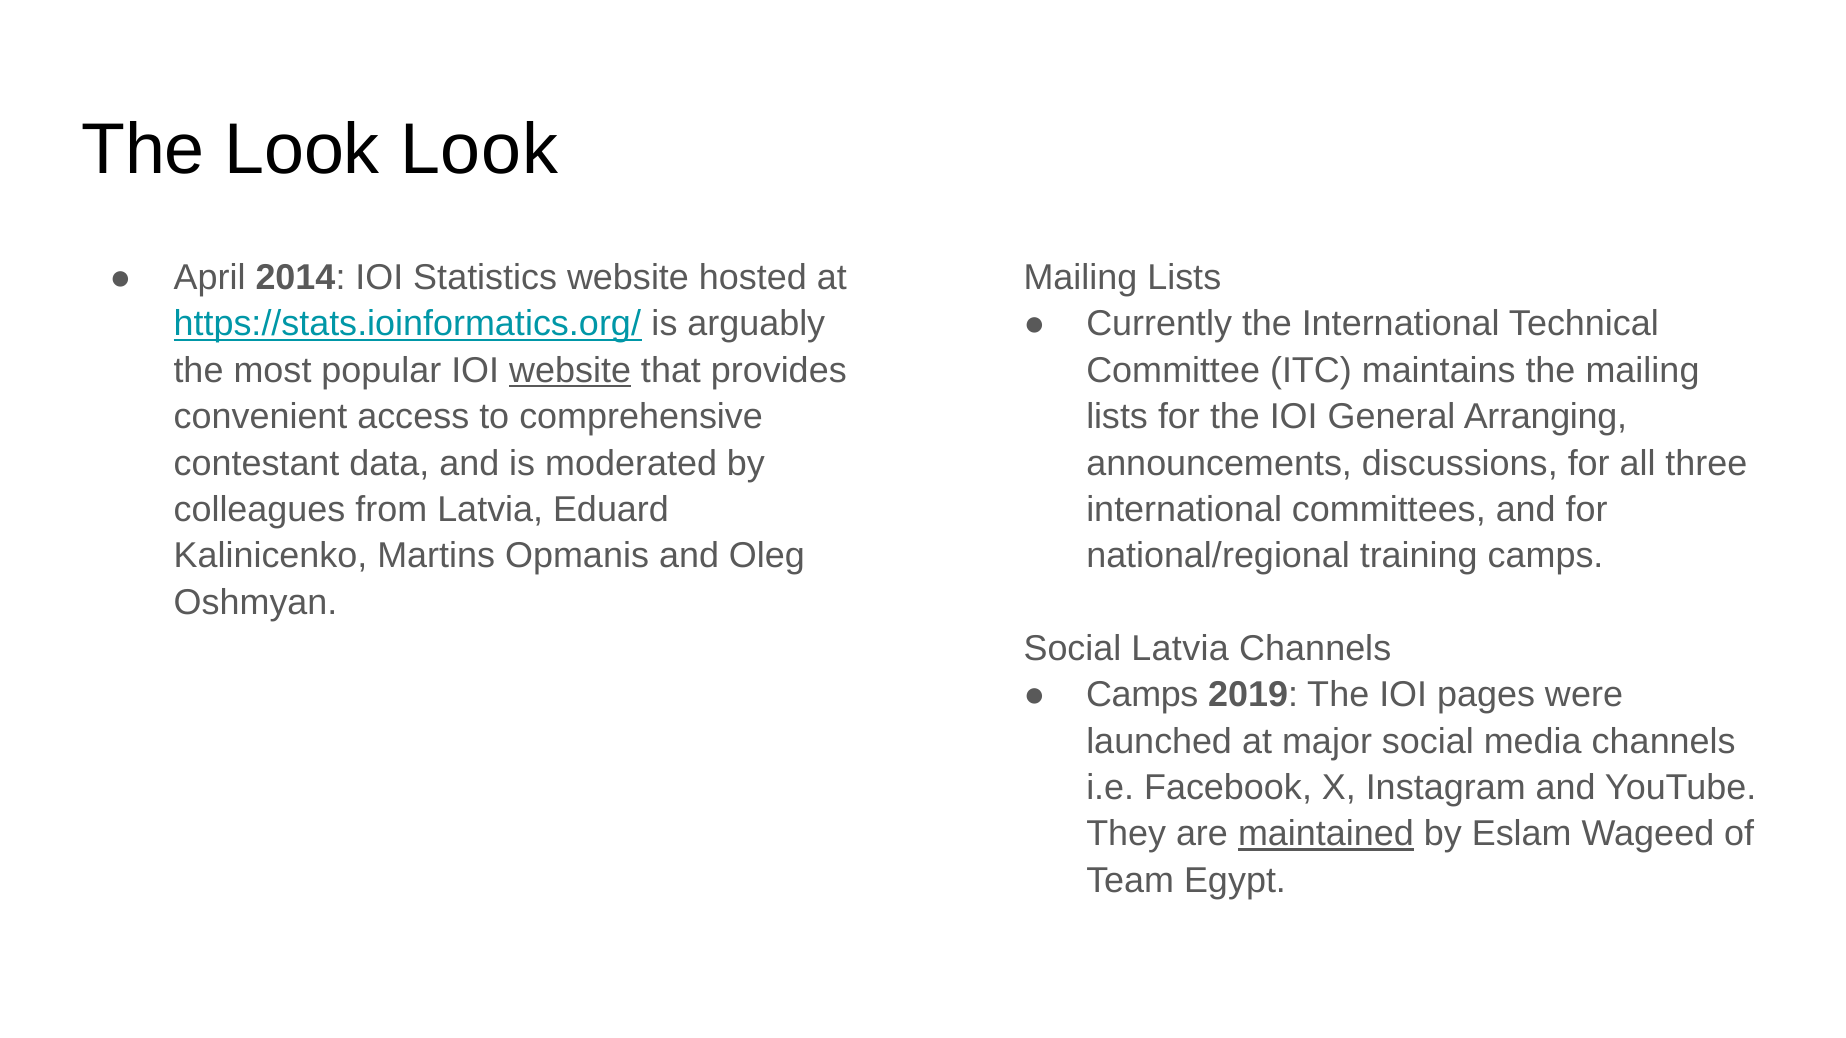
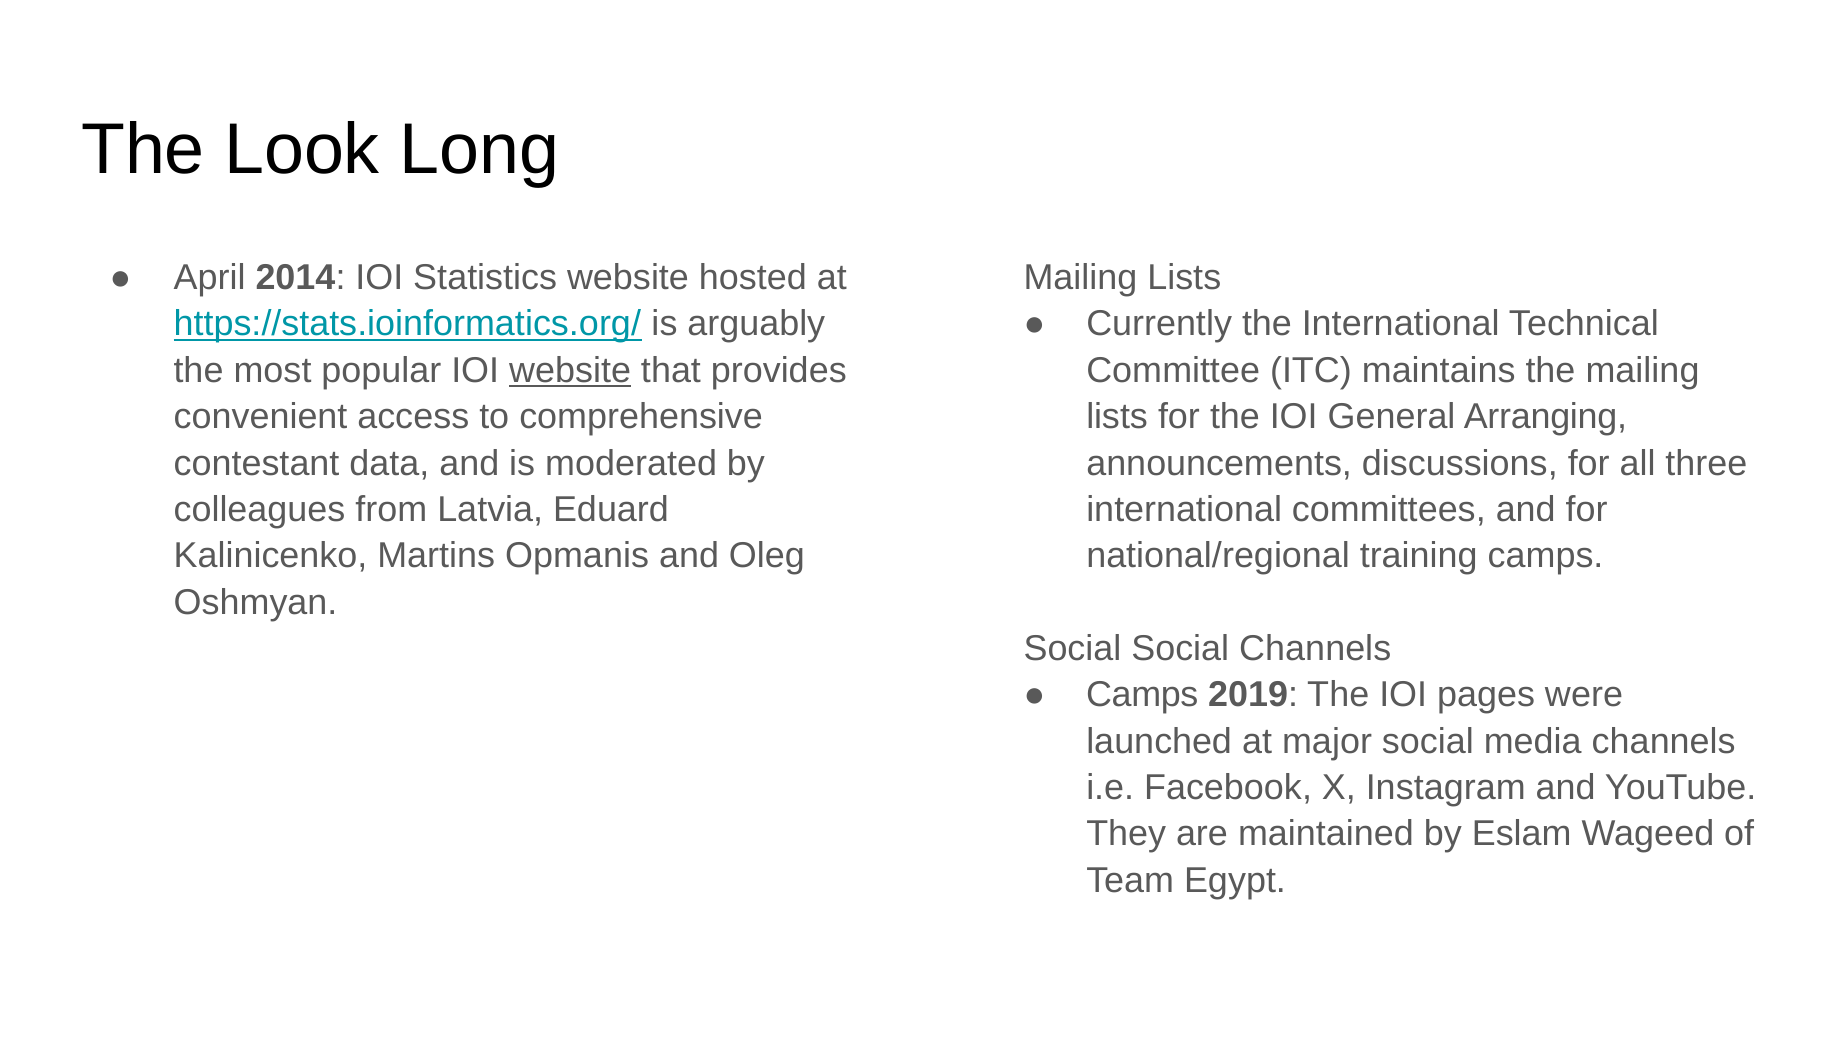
Look Look: Look -> Long
Social Latvia: Latvia -> Social
maintained underline: present -> none
